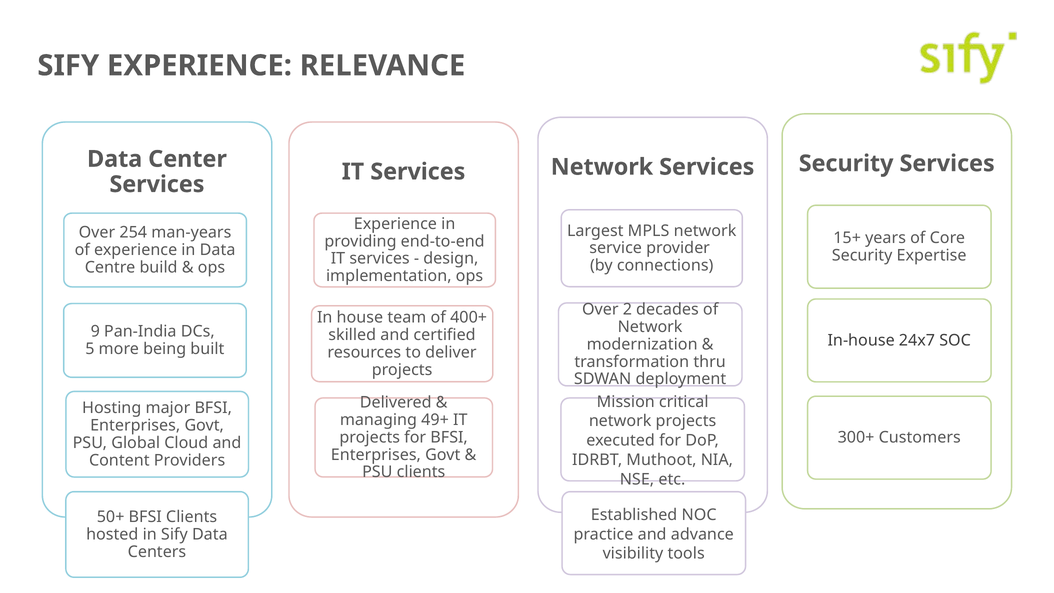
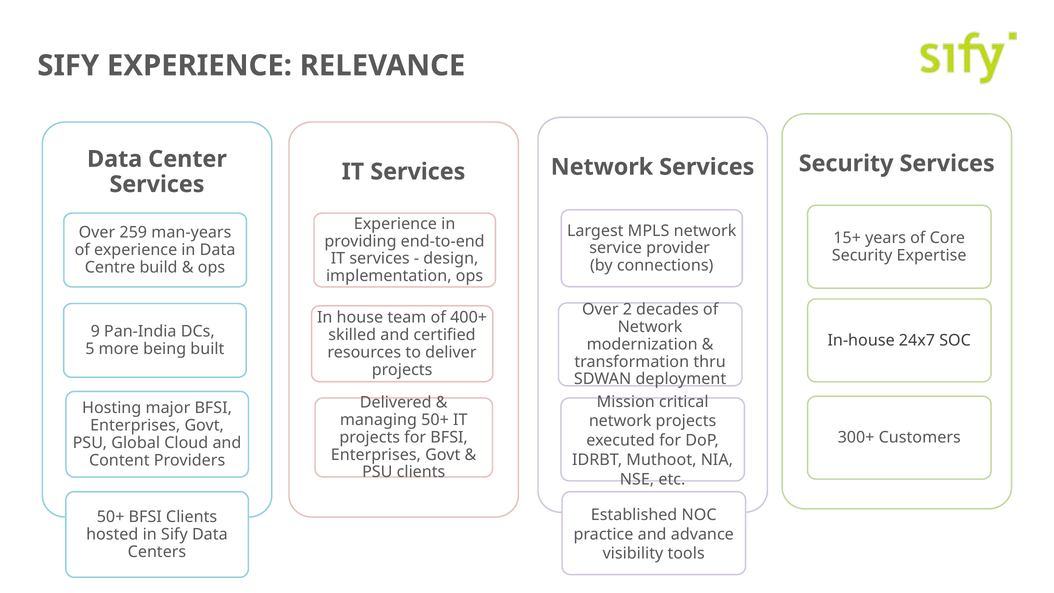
254: 254 -> 259
managing 49+: 49+ -> 50+
